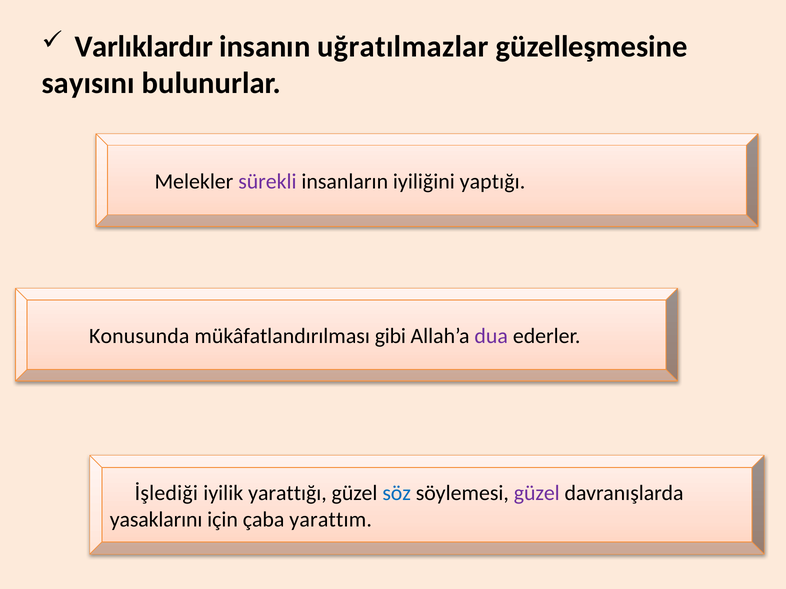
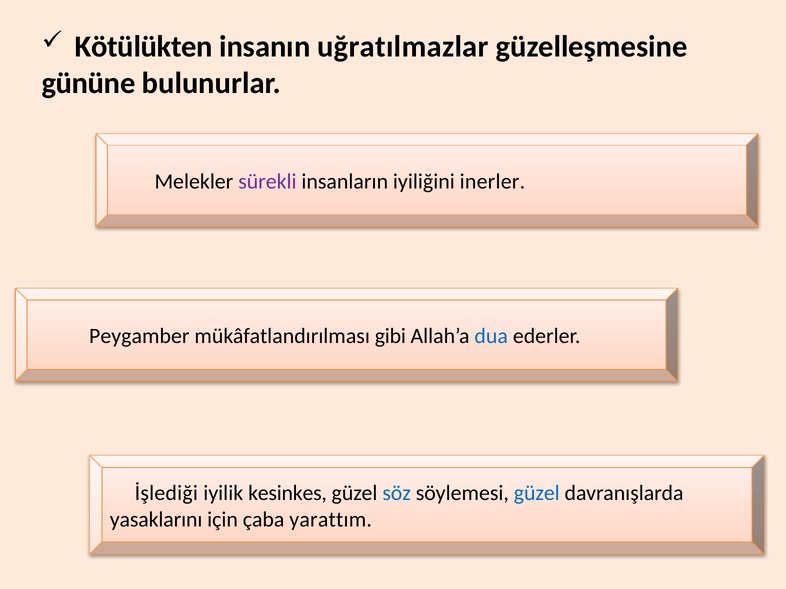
Varlıklardır: Varlıklardır -> Kötülükten
sayısını: sayısını -> gününe
yaptığı: yaptığı -> inerler
Konusunda: Konusunda -> Peygamber
dua colour: purple -> blue
yarattığı: yarattığı -> kesinkes
güzel at (537, 494) colour: purple -> blue
